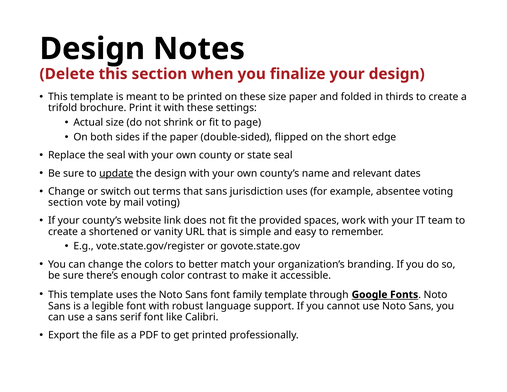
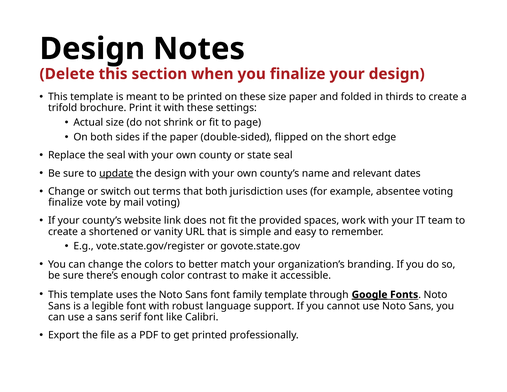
that sans: sans -> both
section at (66, 202): section -> finalize
Google underline: none -> present
